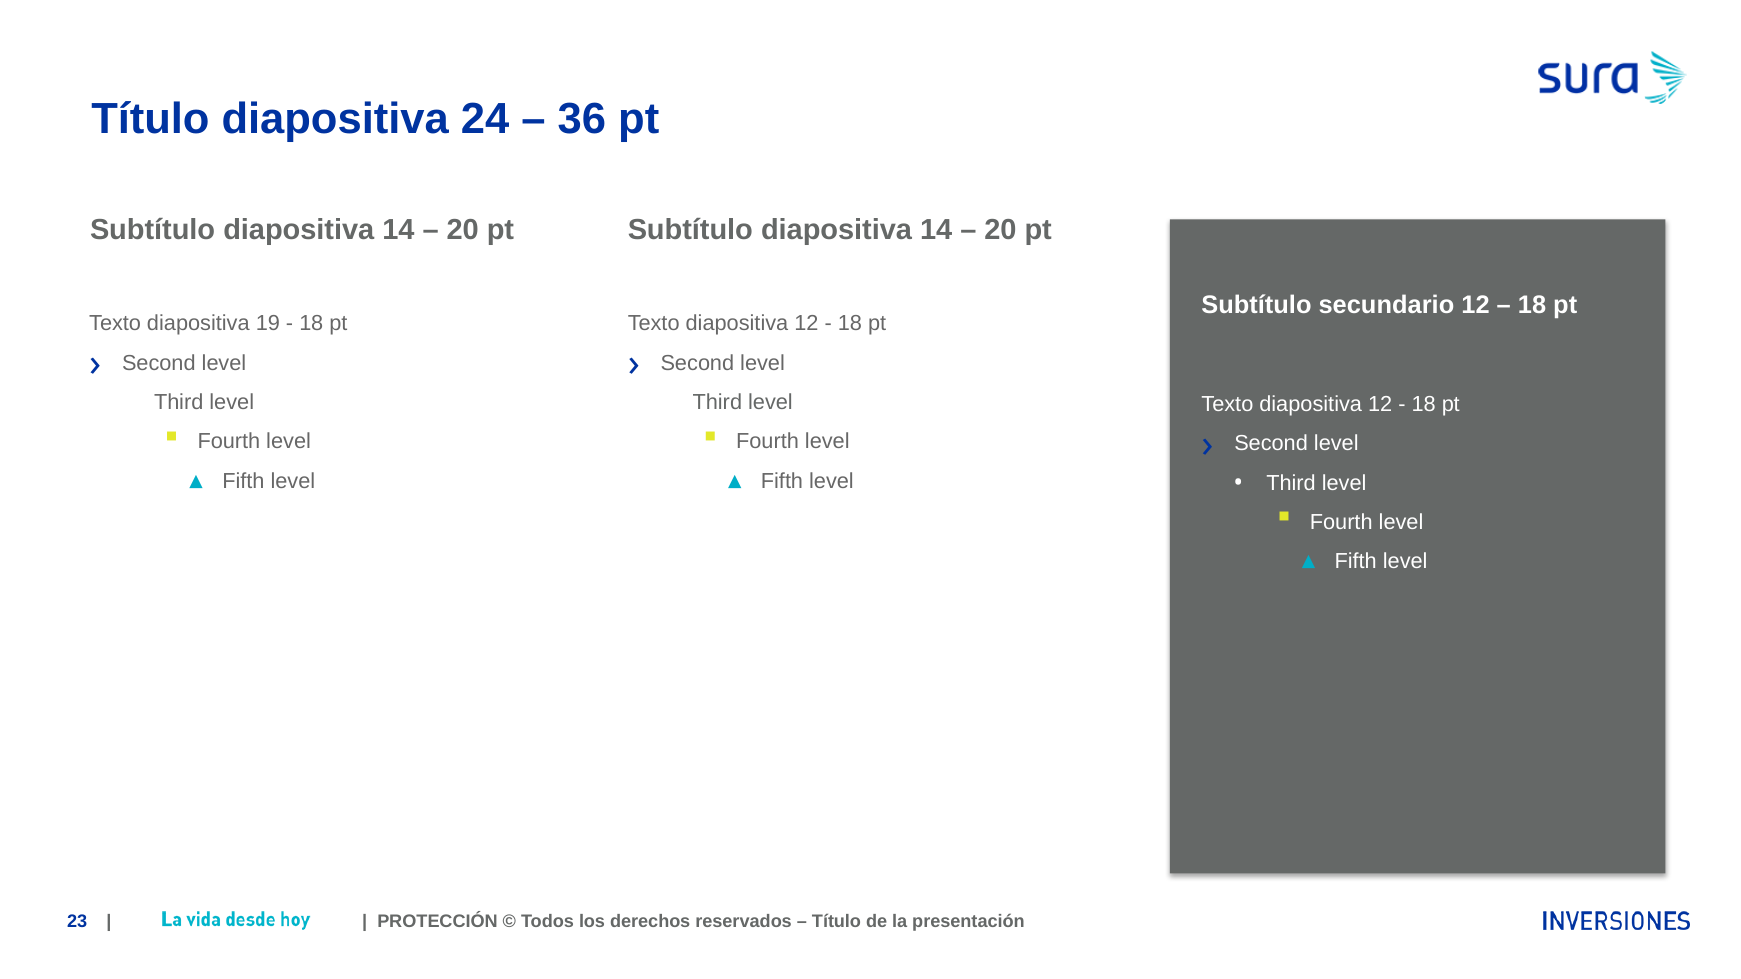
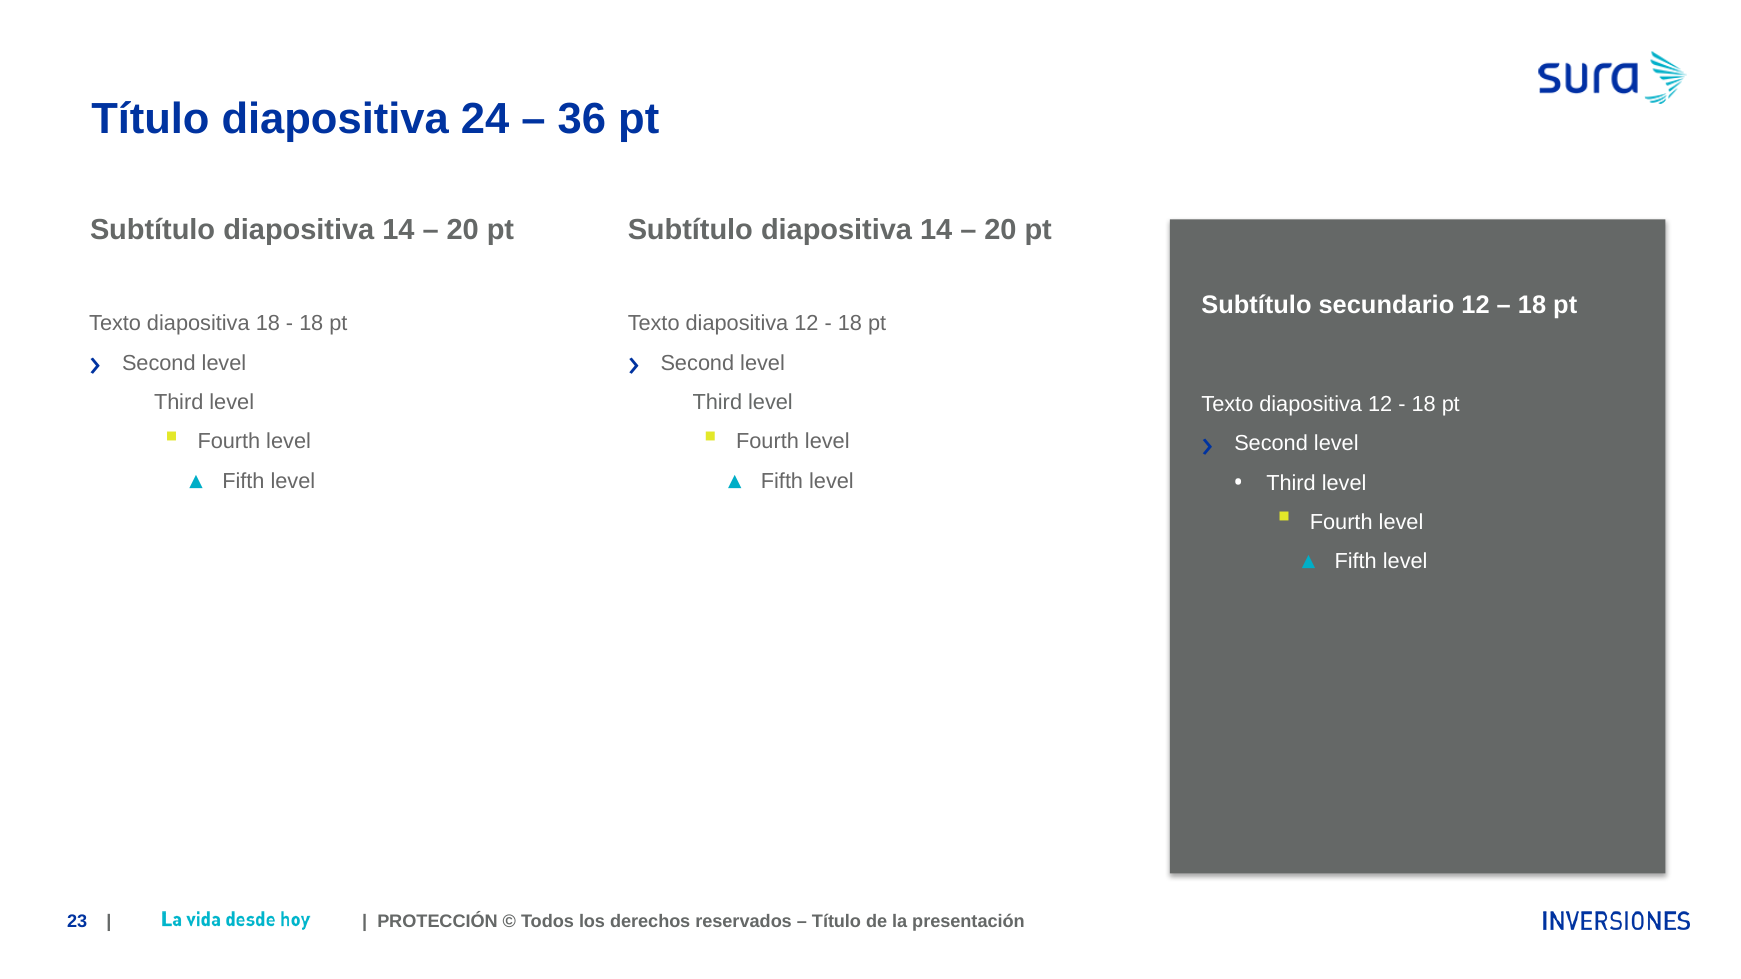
diapositiva 19: 19 -> 18
